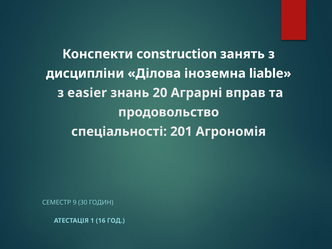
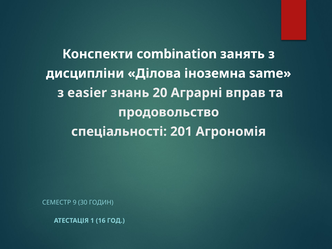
construction: construction -> combination
liable: liable -> same
